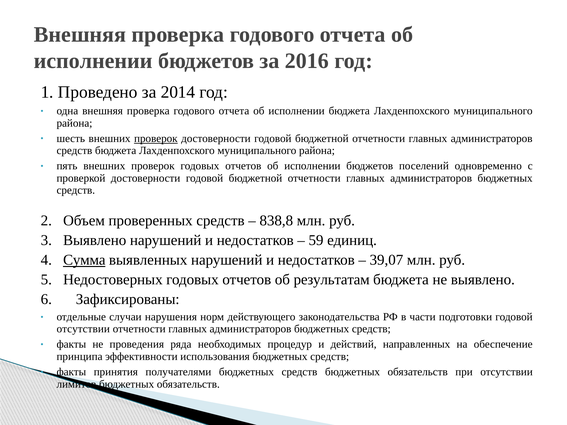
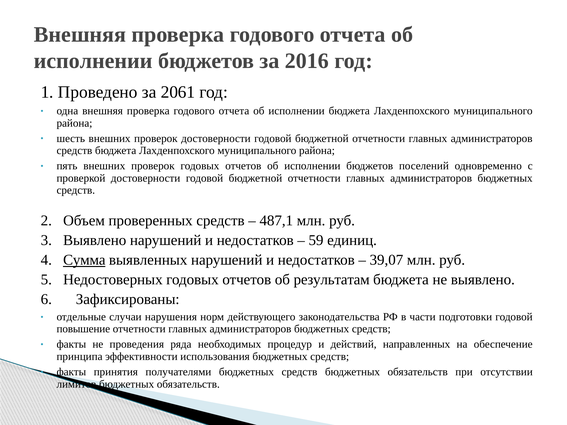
2014: 2014 -> 2061
проверок at (156, 139) underline: present -> none
838,8: 838,8 -> 487,1
отсутствии at (83, 329): отсутствии -> повышение
